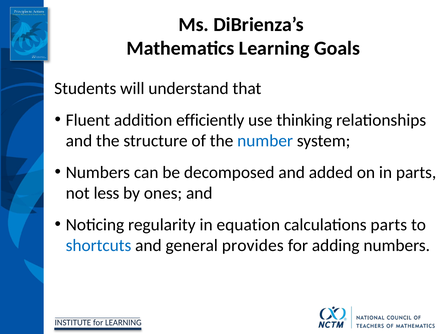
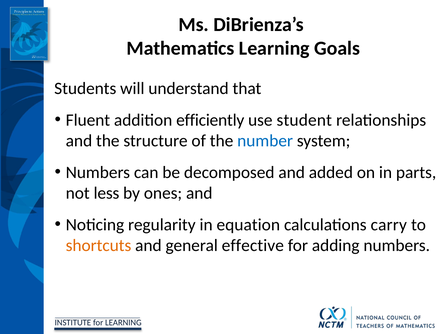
thinking: thinking -> student
calculations parts: parts -> carry
shortcuts colour: blue -> orange
provides: provides -> effective
